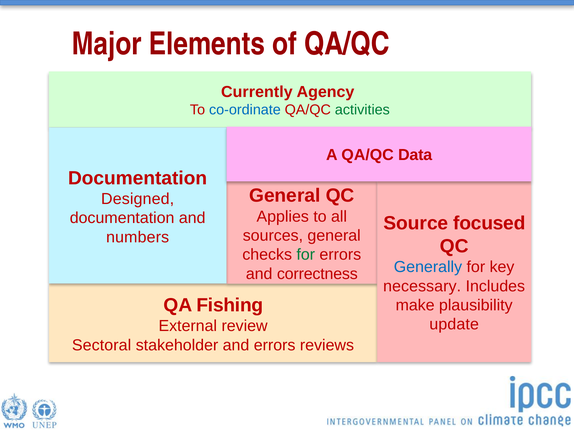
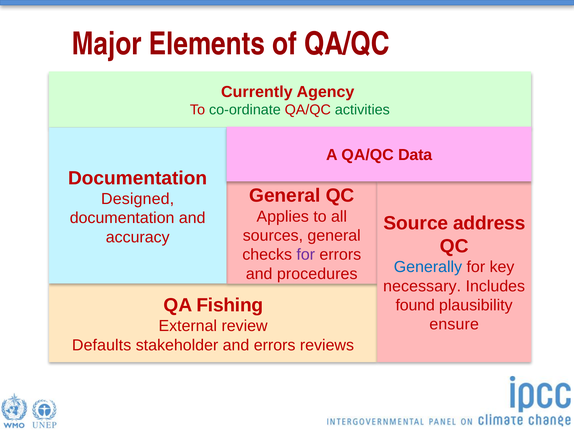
co-ordinate colour: blue -> green
focused: focused -> address
numbers: numbers -> accuracy
for at (306, 255) colour: green -> purple
correctness: correctness -> procedures
make: make -> found
update: update -> ensure
Sectoral: Sectoral -> Defaults
